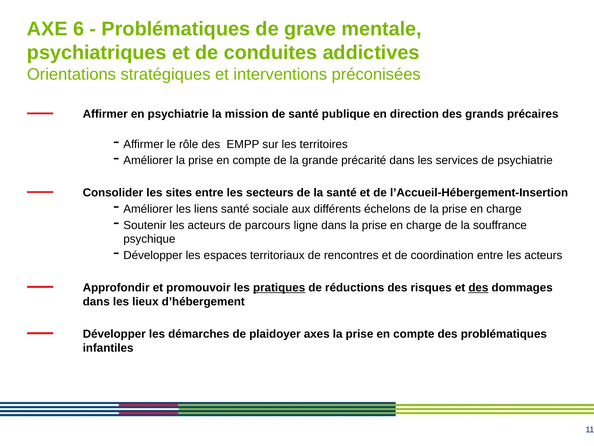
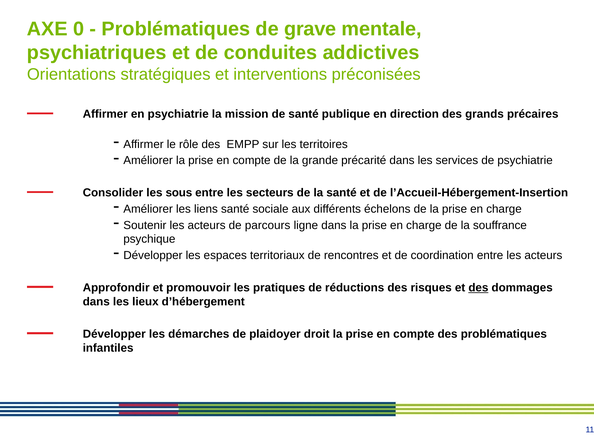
6: 6 -> 0
sites: sites -> sous
pratiques underline: present -> none
axes: axes -> droit
